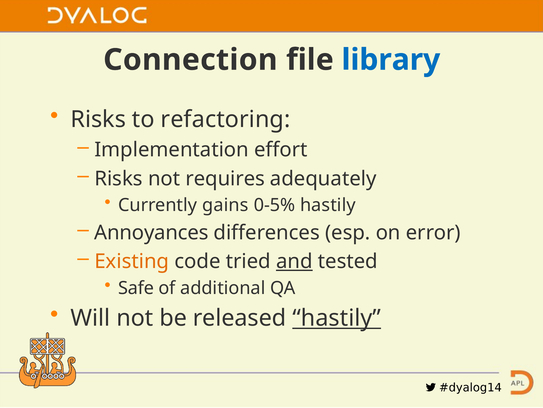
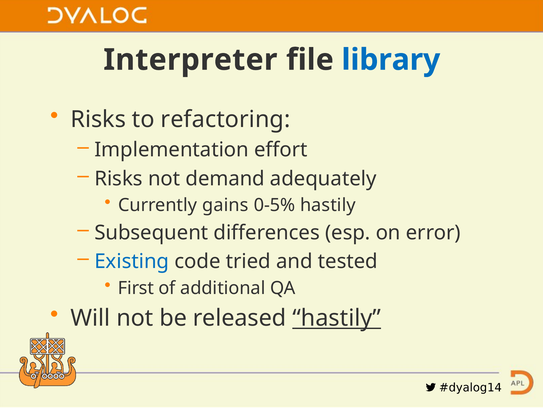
Connection: Connection -> Interpreter
requires: requires -> demand
Annoyances: Annoyances -> Subsequent
Existing colour: orange -> blue
and underline: present -> none
Safe: Safe -> First
